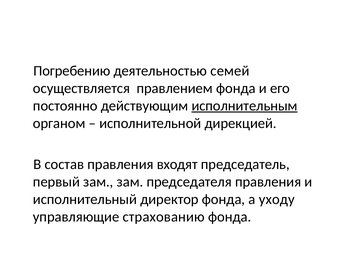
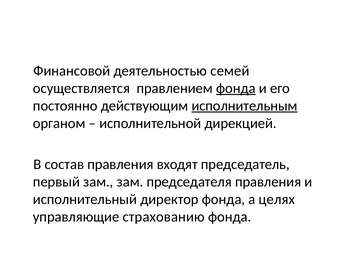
Погребению: Погребению -> Финансовой
фонда at (236, 88) underline: none -> present
уходу: уходу -> целях
